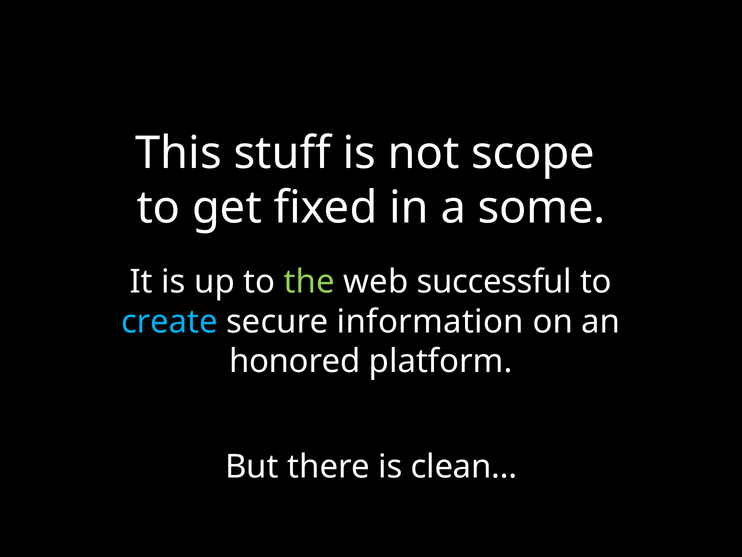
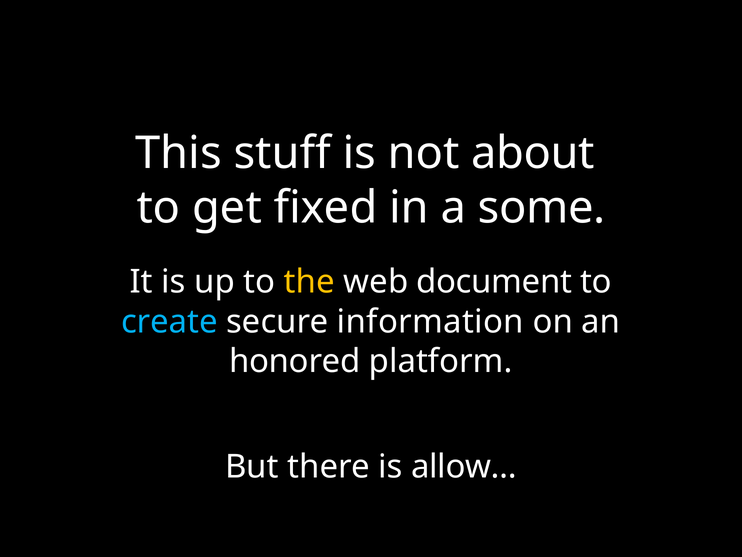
scope: scope -> about
the colour: light green -> yellow
successful: successful -> document
clean…: clean… -> allow…
